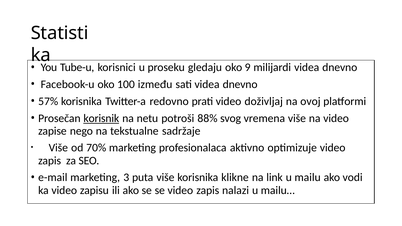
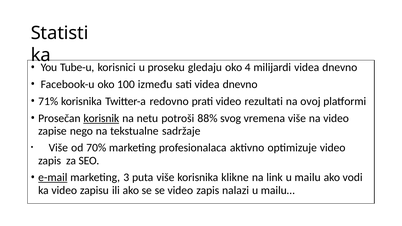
9: 9 -> 4
57%: 57% -> 71%
doživljaj: doživljaj -> rezultati
e-mail underline: none -> present
